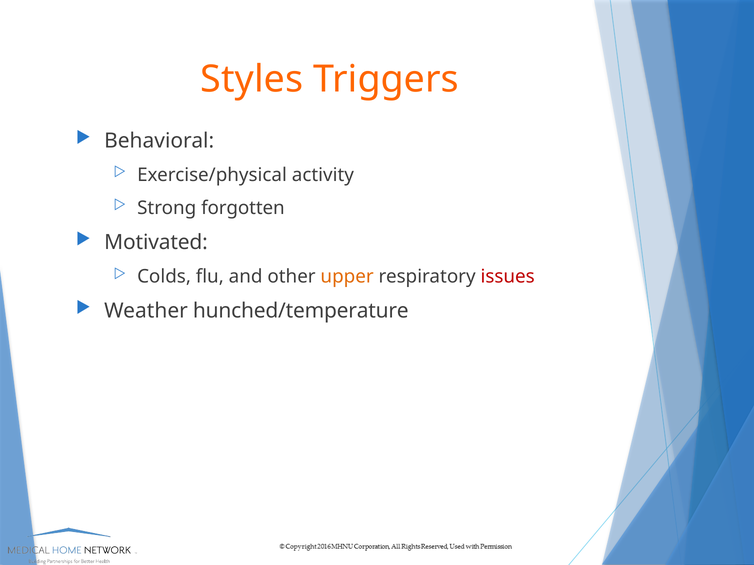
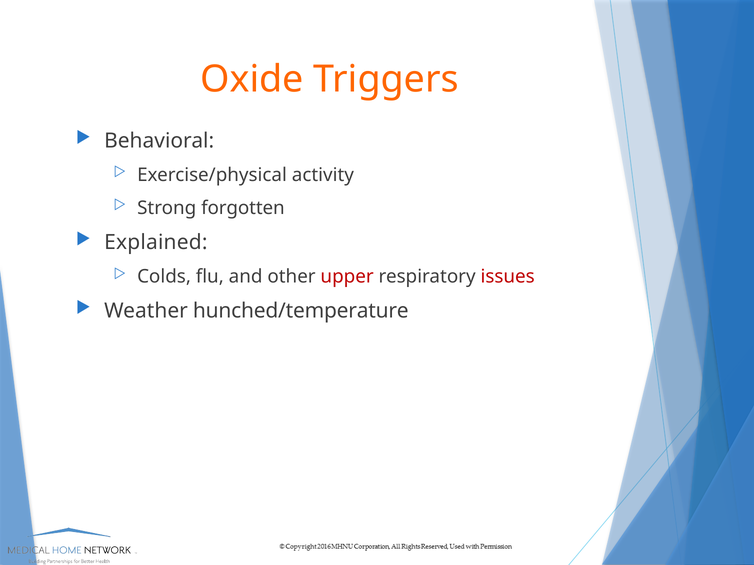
Styles: Styles -> Oxide
Motivated: Motivated -> Explained
upper colour: orange -> red
